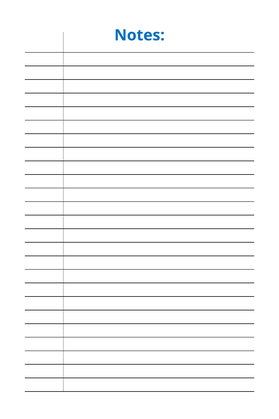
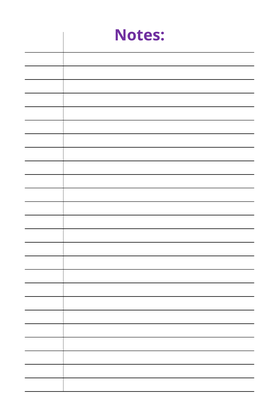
Notes colour: blue -> purple
